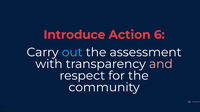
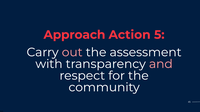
Introduce: Introduce -> Approach
6: 6 -> 5
out colour: light blue -> pink
